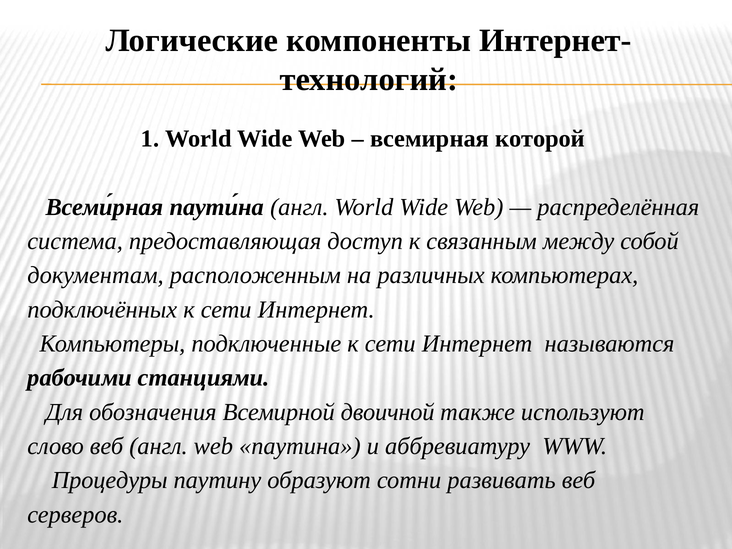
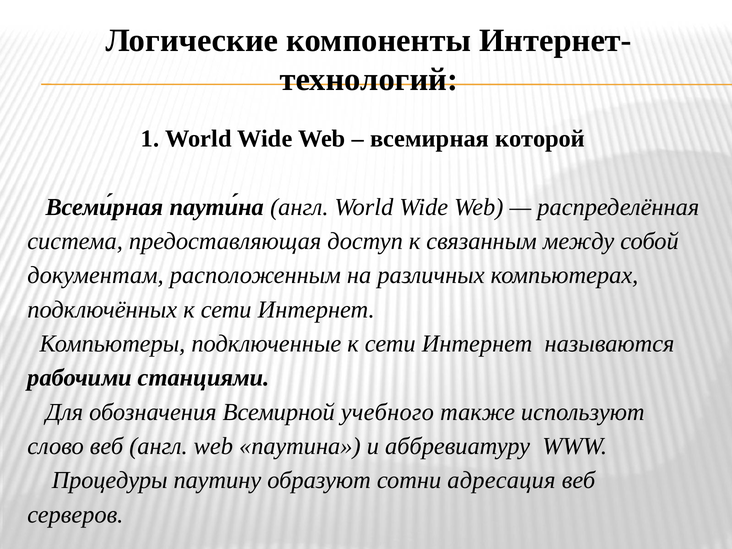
двоичной: двоичной -> учебного
развивать: развивать -> адресация
